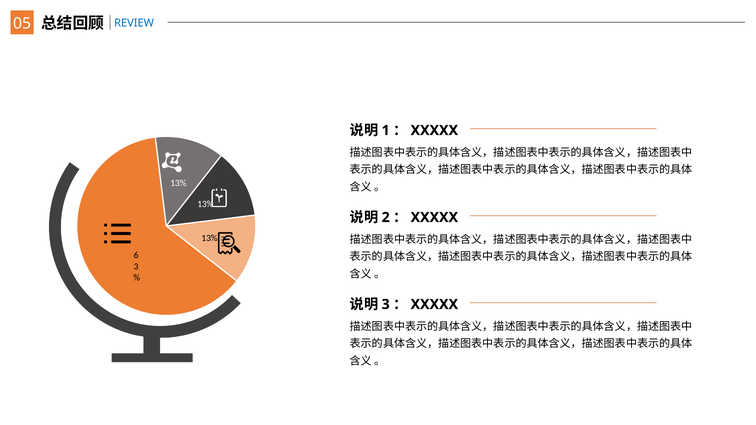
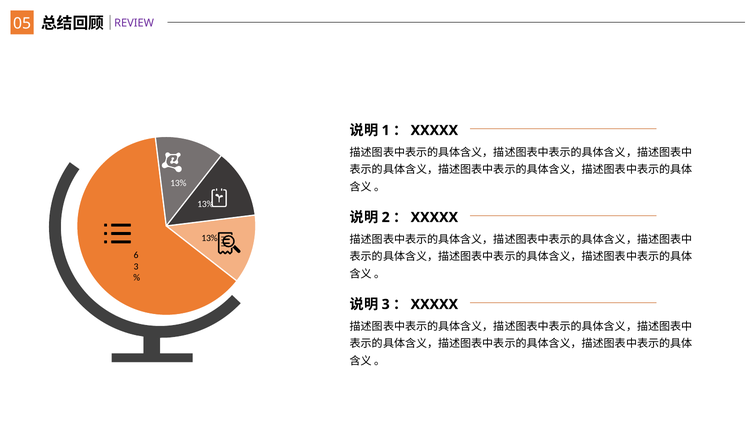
REVIEW colour: blue -> purple
